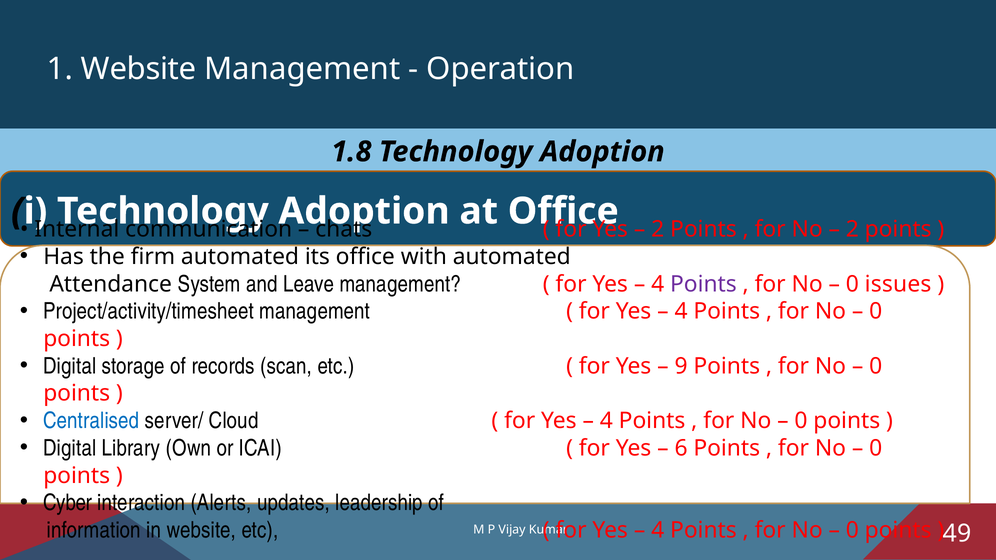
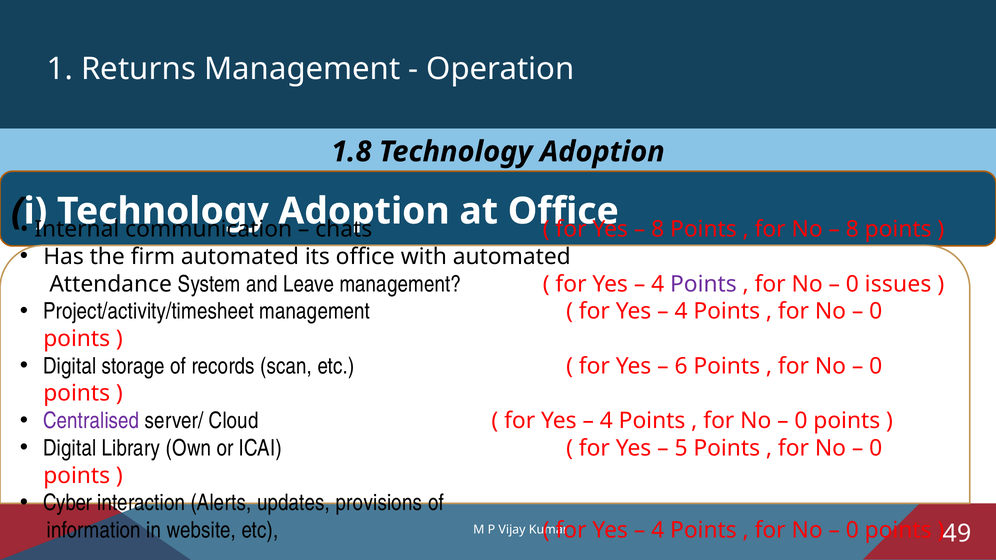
1 Website: Website -> Returns
2 at (658, 229): 2 -> 8
2 at (852, 229): 2 -> 8
9: 9 -> 6
Centralised colour: blue -> purple
6: 6 -> 5
leadership: leadership -> provisions
